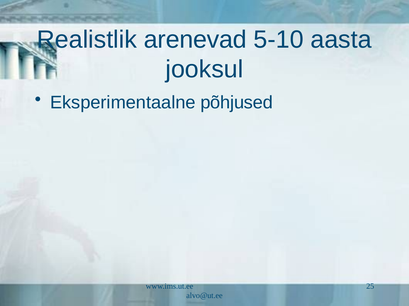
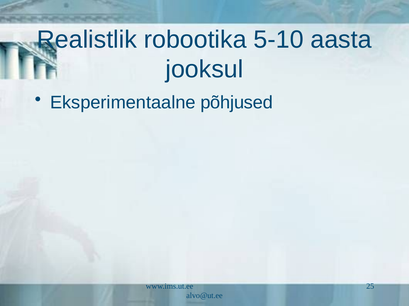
arenevad: arenevad -> robootika
